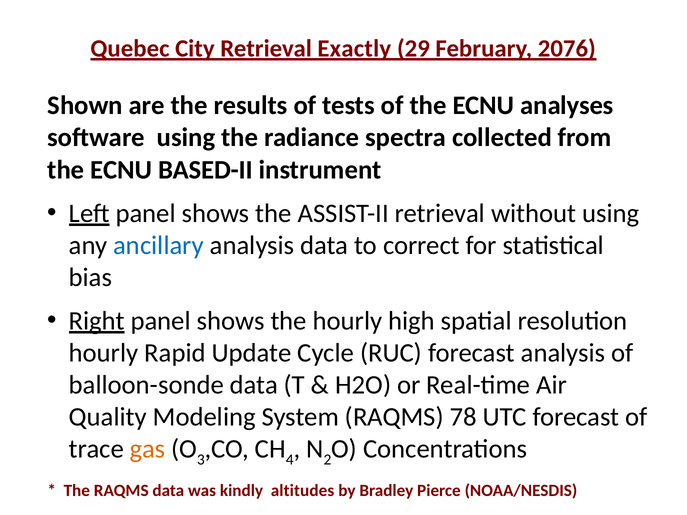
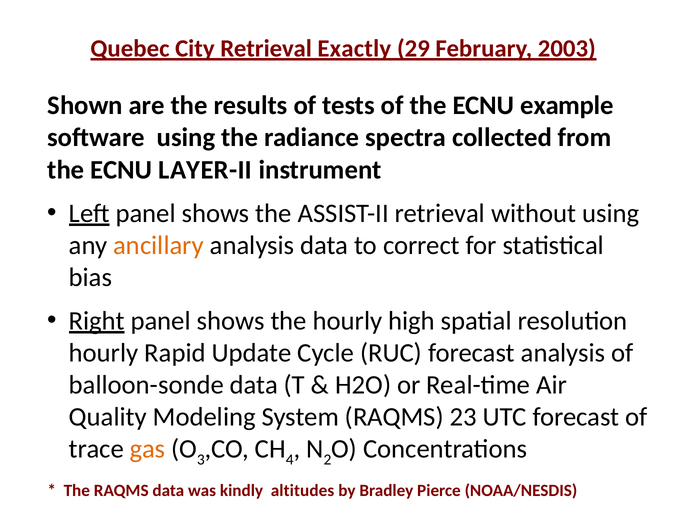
2076: 2076 -> 2003
analyses: analyses -> example
BASED-II: BASED-II -> LAYER-II
ancillary colour: blue -> orange
78: 78 -> 23
